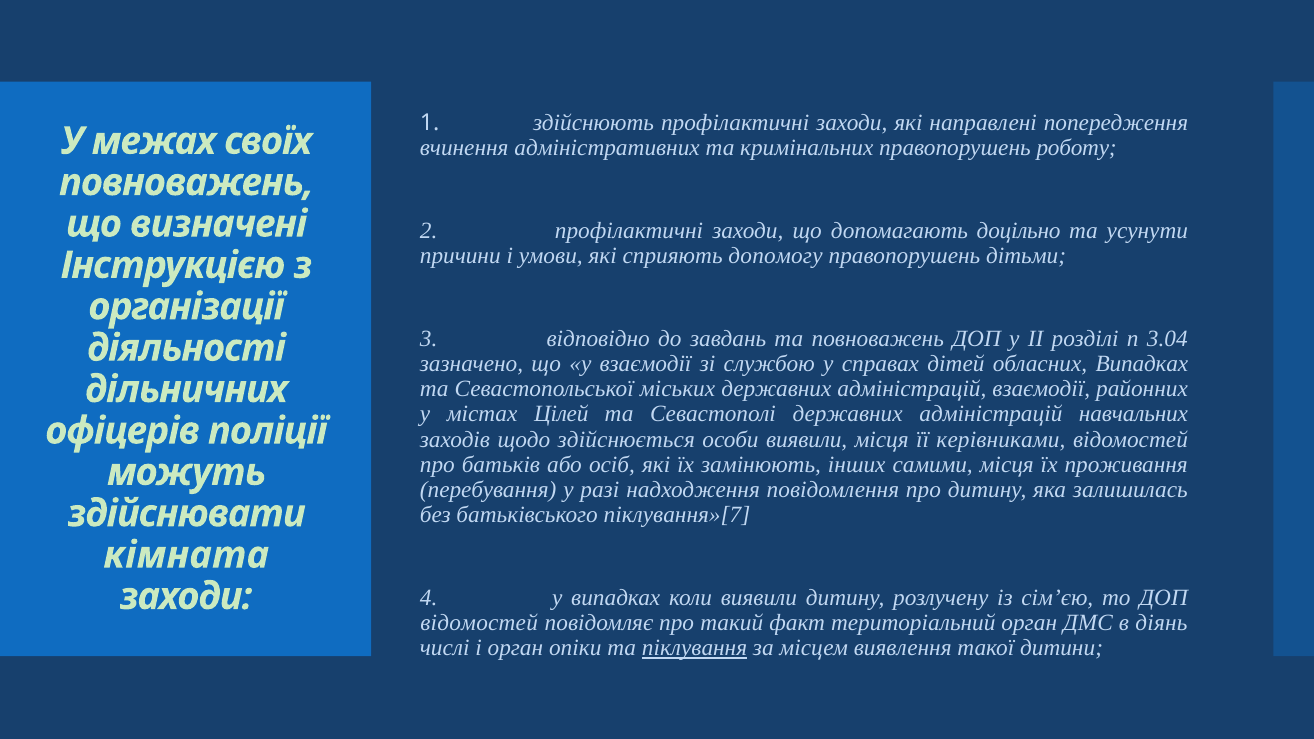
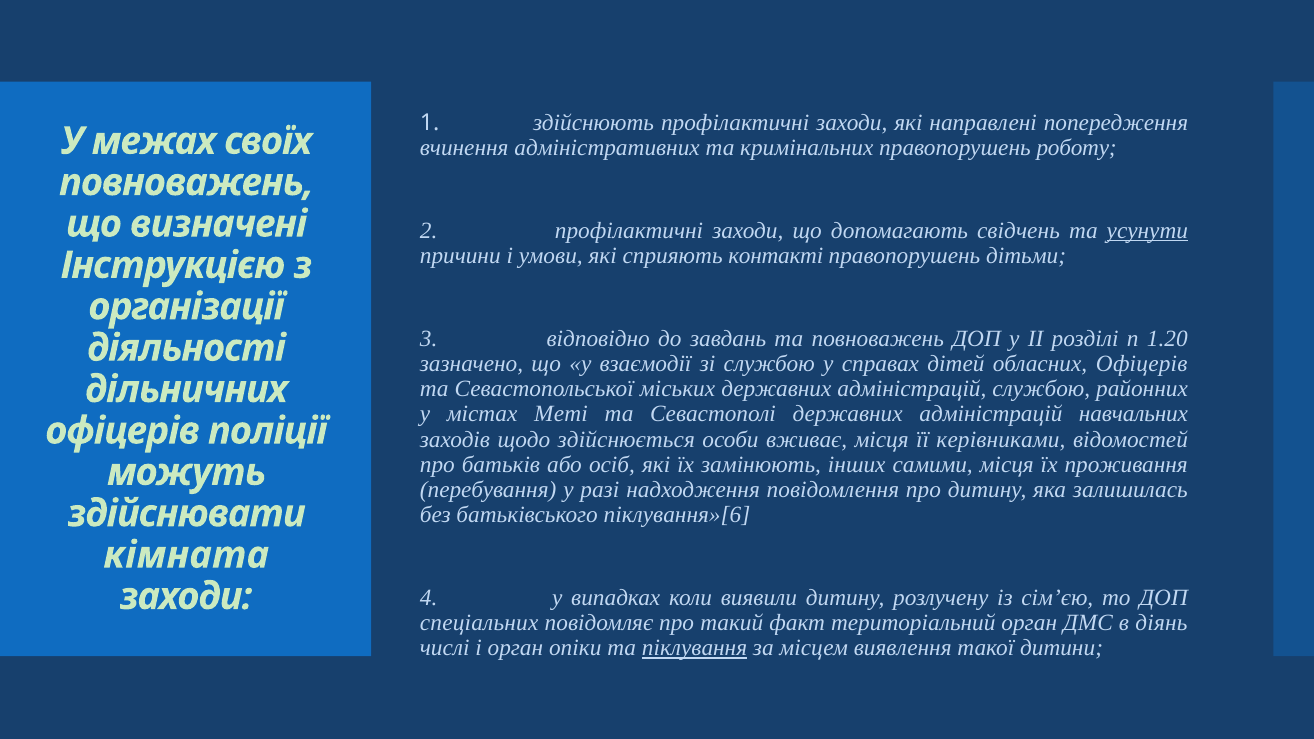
доцільно: доцільно -> свідчень
усунути underline: none -> present
допомогу: допомогу -> контакті
3.04: 3.04 -> 1.20
обласних Випадках: Випадках -> Офіцерів
адміністрацій взаємодії: взаємодії -> службою
Цілей: Цілей -> Меті
особи виявили: виявили -> вживає
піклування»[7: піклування»[7 -> піклування»[6
відомостей at (479, 623): відомостей -> спеціальних
